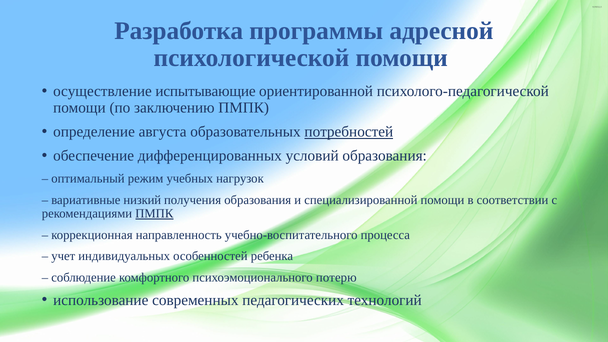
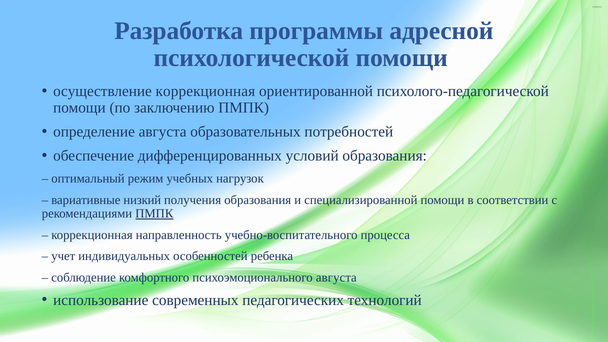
осуществление испытывающие: испытывающие -> коррекционная
потребностей underline: present -> none
психоэмоционального потерю: потерю -> августа
